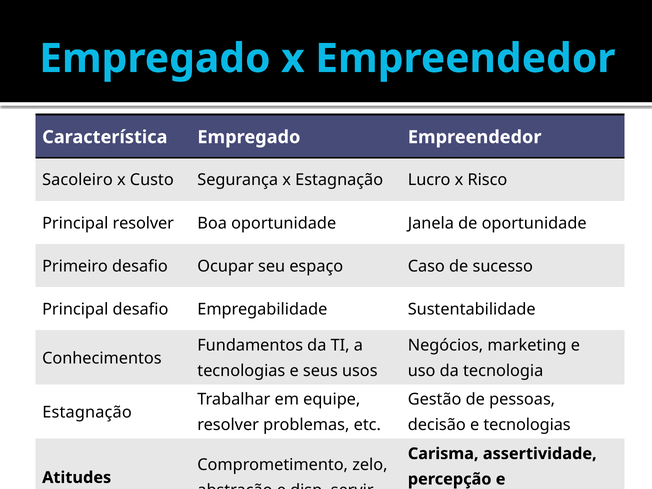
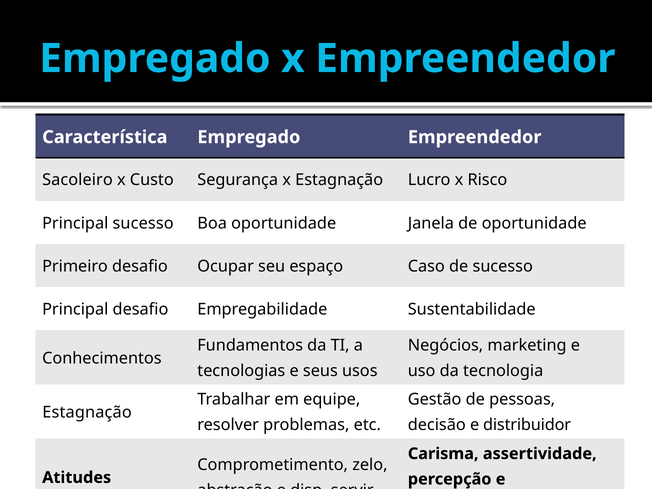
Principal resolver: resolver -> sucesso
e tecnologias: tecnologias -> distribuidor
